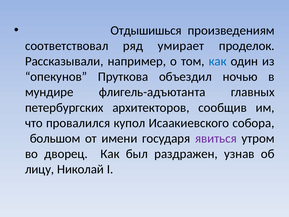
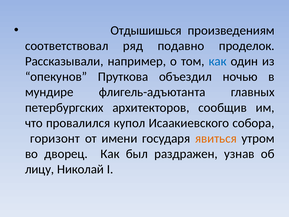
умирает: умирает -> подавно
большом: большом -> горизонт
явиться colour: purple -> orange
